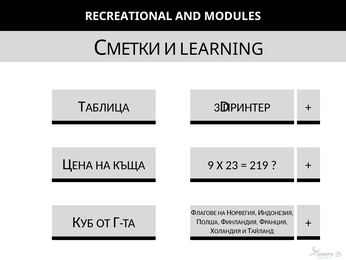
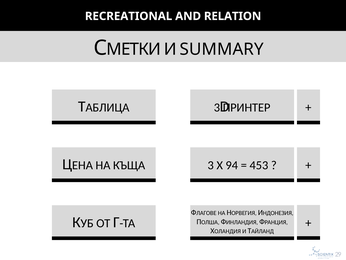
MODULES: MODULES -> RELATION
LEARNING: LEARNING -> SUMMARY
КЪЩА 9: 9 -> 3
23: 23 -> 94
219: 219 -> 453
